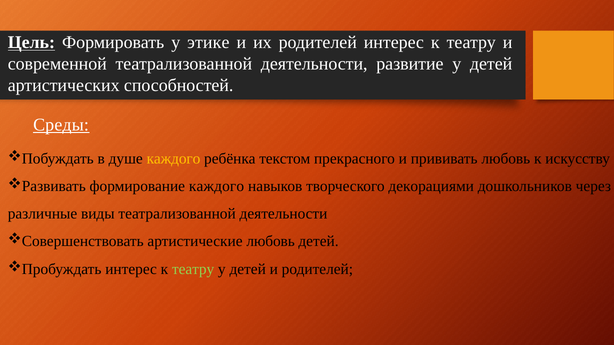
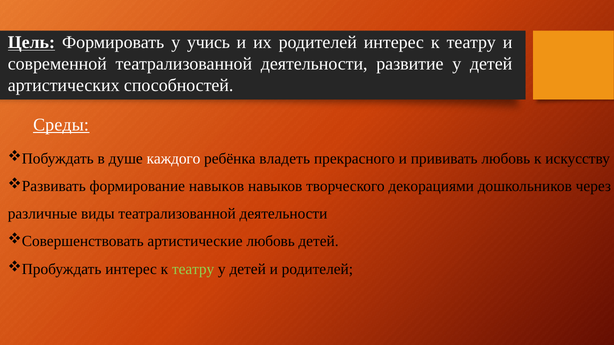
этике: этике -> учись
каждого at (173, 159) colour: yellow -> white
текстом: текстом -> владеть
формирование каждого: каждого -> навыков
